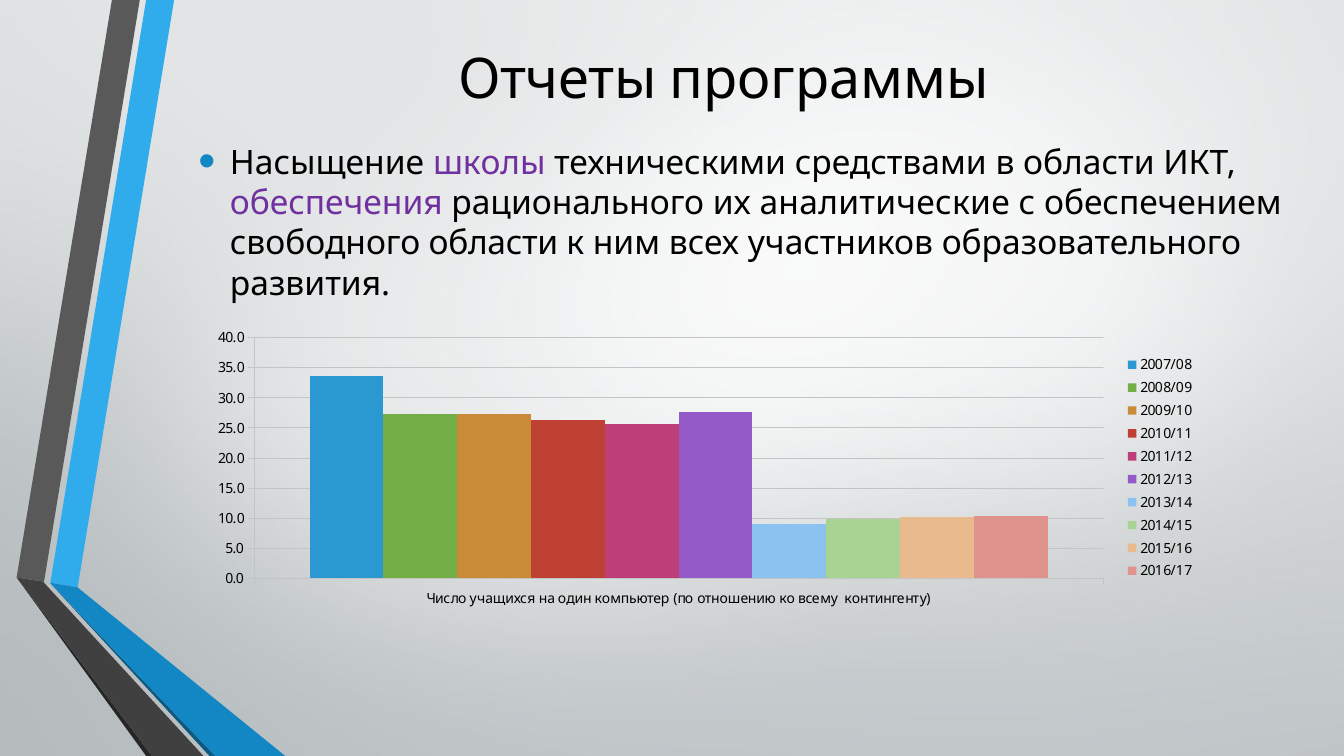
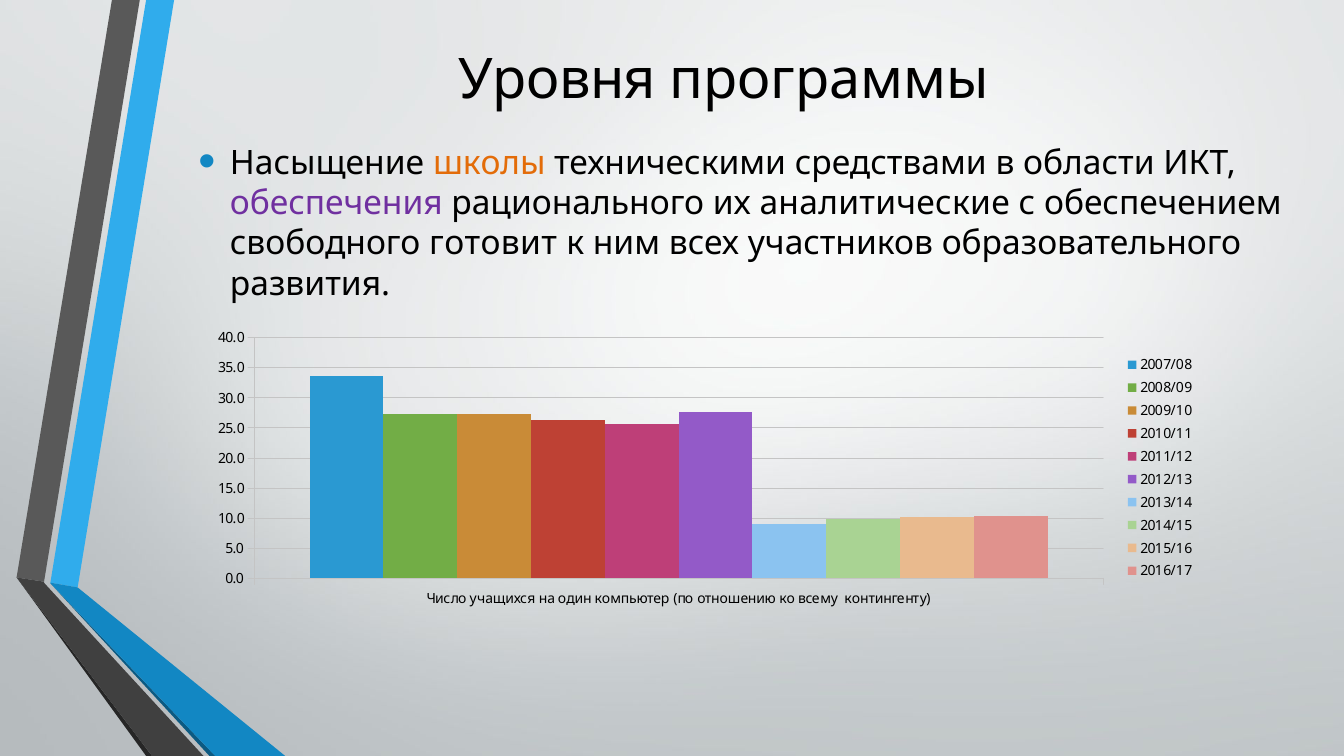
Отчеты: Отчеты -> Уровня
школы colour: purple -> orange
свободного области: области -> готовит
